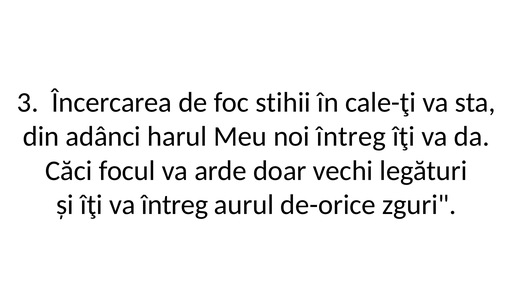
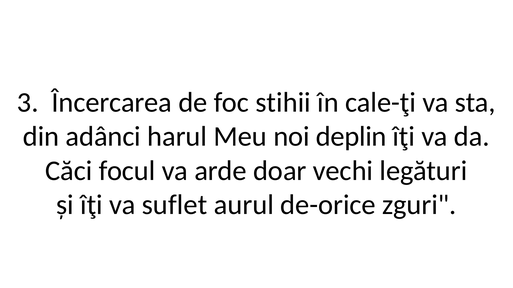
noi întreg: întreg -> deplin
va întreg: întreg -> suflet
